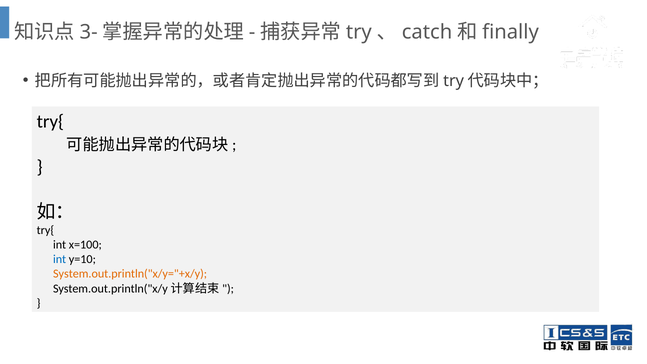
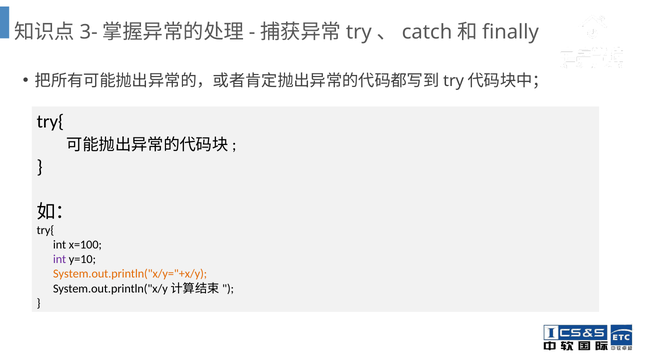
int at (60, 259) colour: blue -> purple
